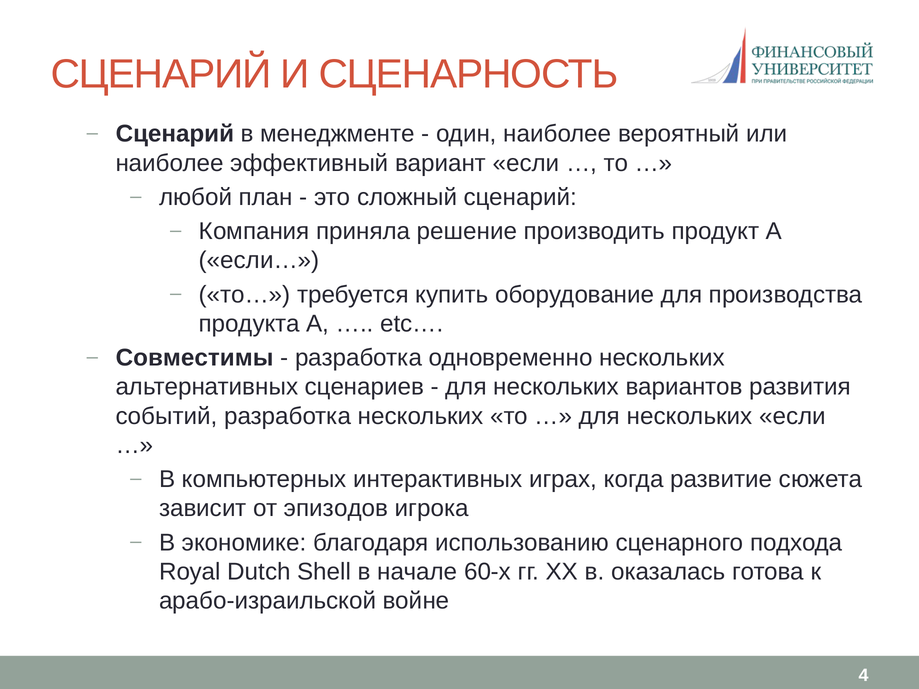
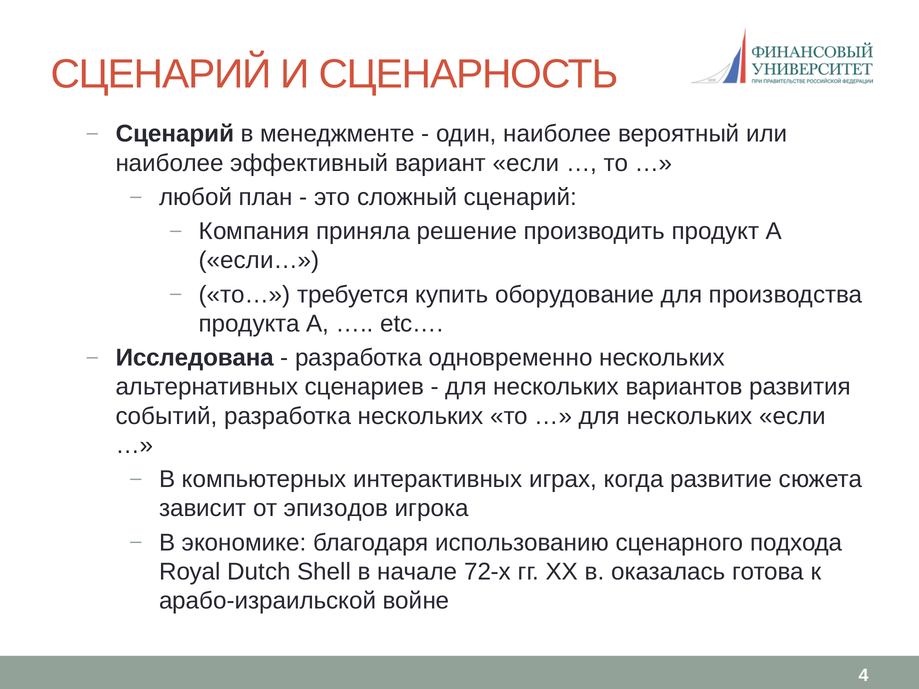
Совместимы: Совместимы -> Исследована
60-х: 60-х -> 72-х
